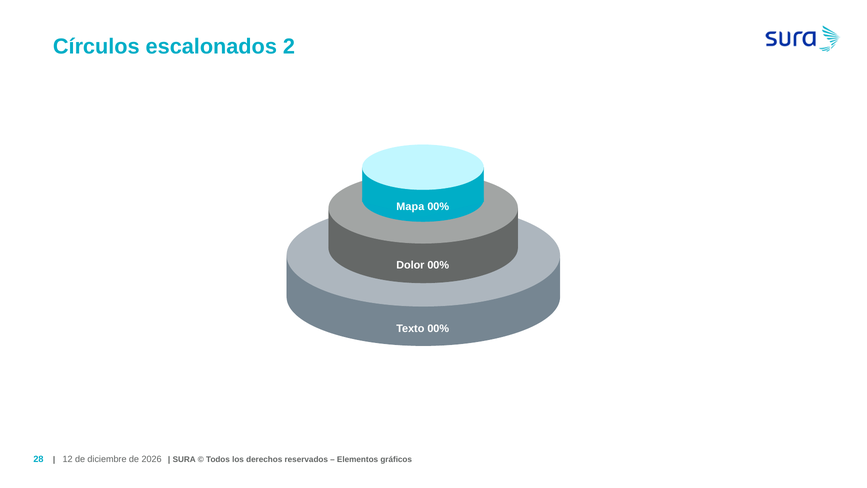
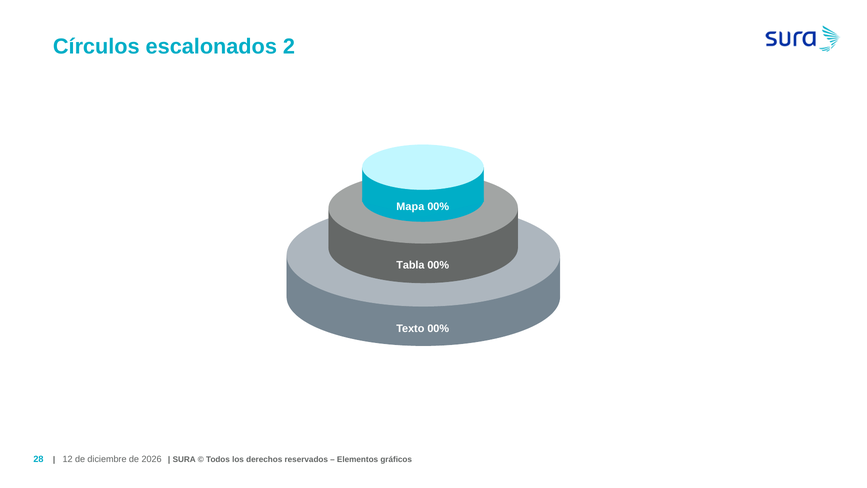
Dolor: Dolor -> Tabla
